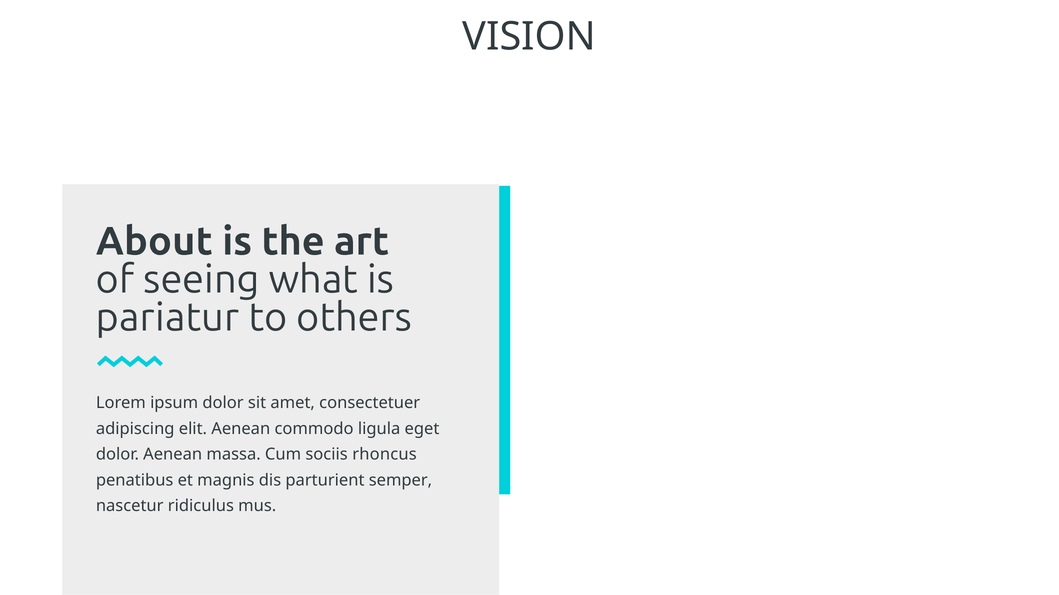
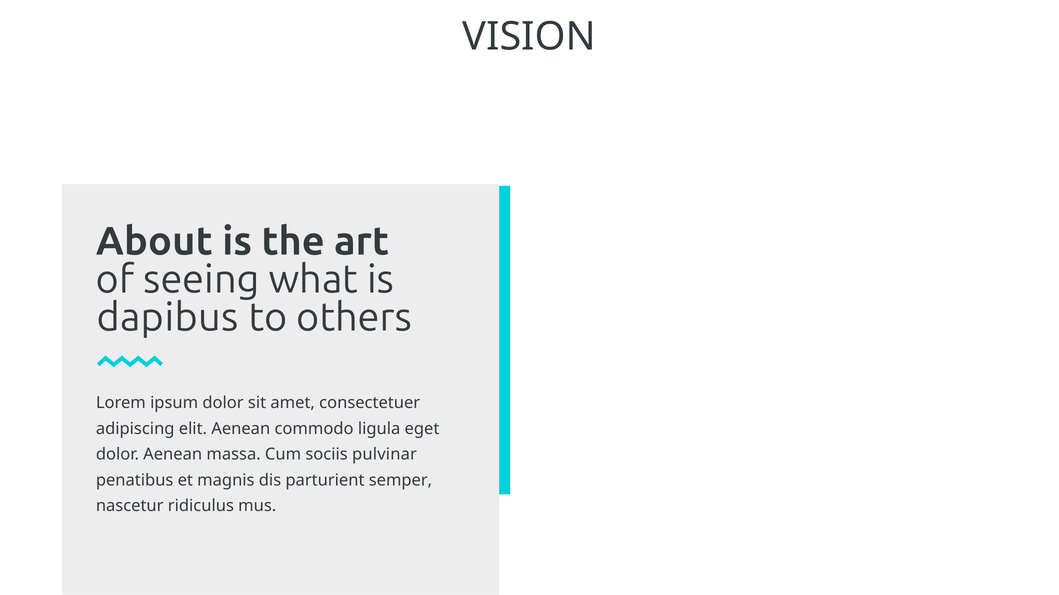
pariatur: pariatur -> dapibus
rhoncus: rhoncus -> pulvinar
